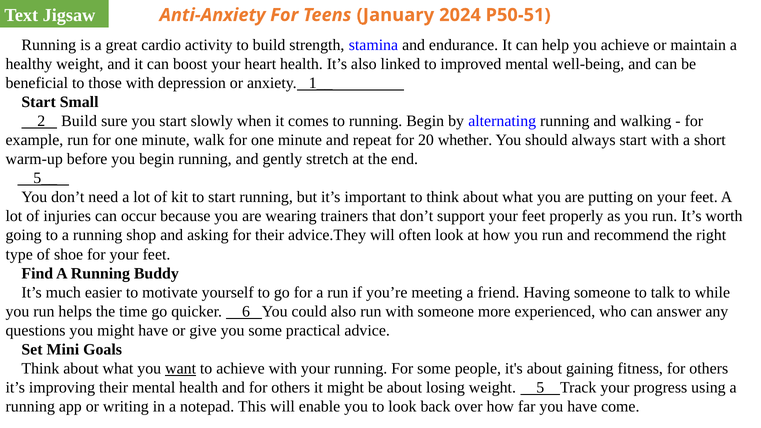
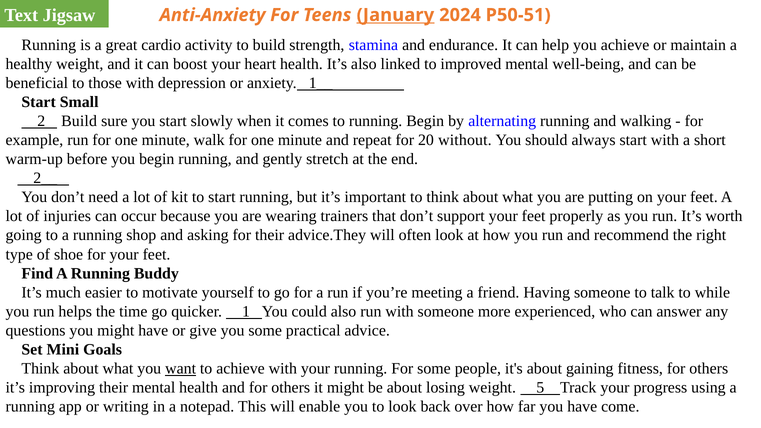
January underline: none -> present
whether: whether -> without
5__: 5__ -> 2__
6: 6 -> 1
